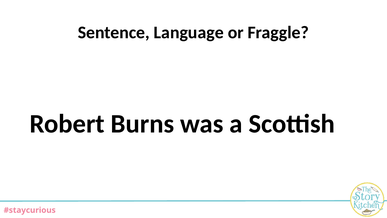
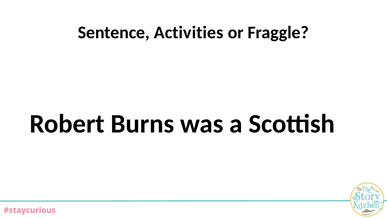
Language: Language -> Activities
